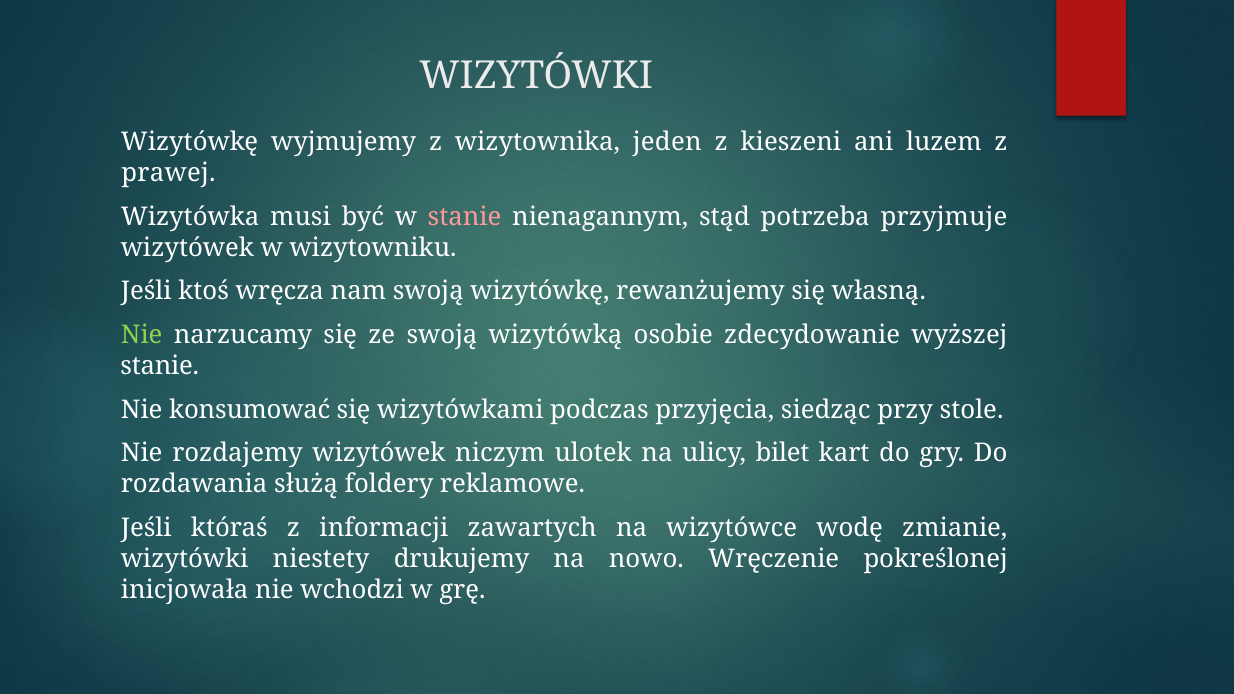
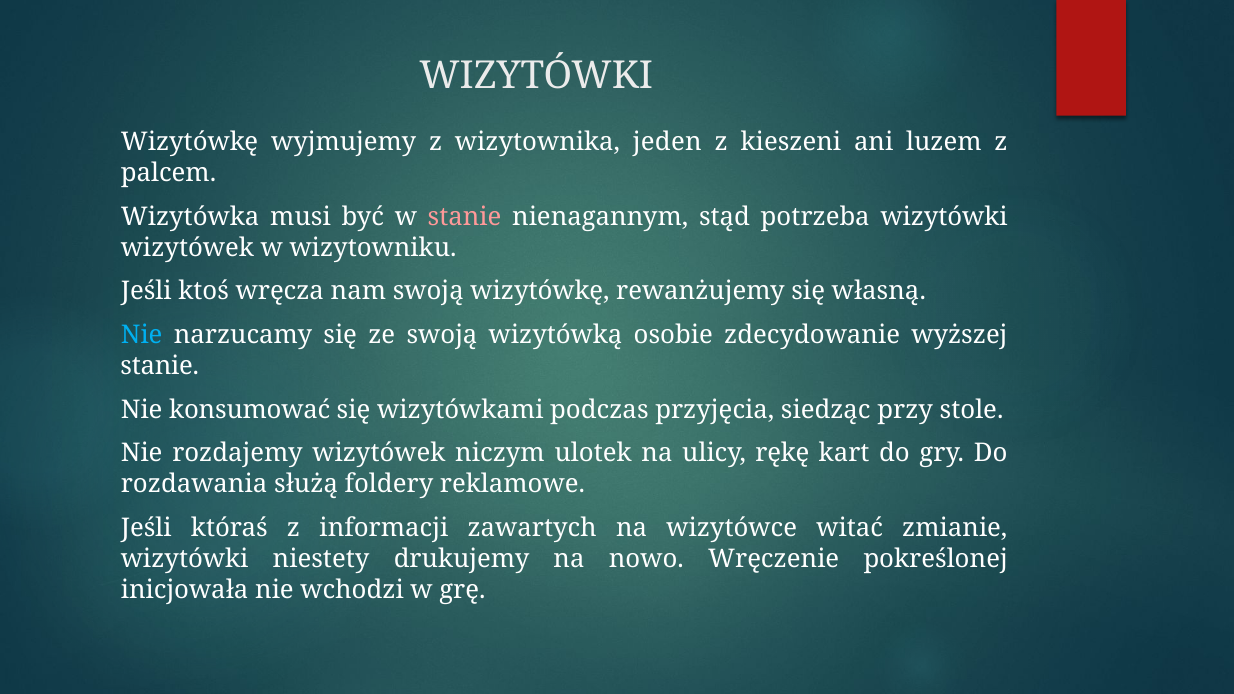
prawej: prawej -> palcem
potrzeba przyjmuje: przyjmuje -> wizytówki
Nie at (142, 335) colour: light green -> light blue
bilet: bilet -> rękę
wodę: wodę -> witać
